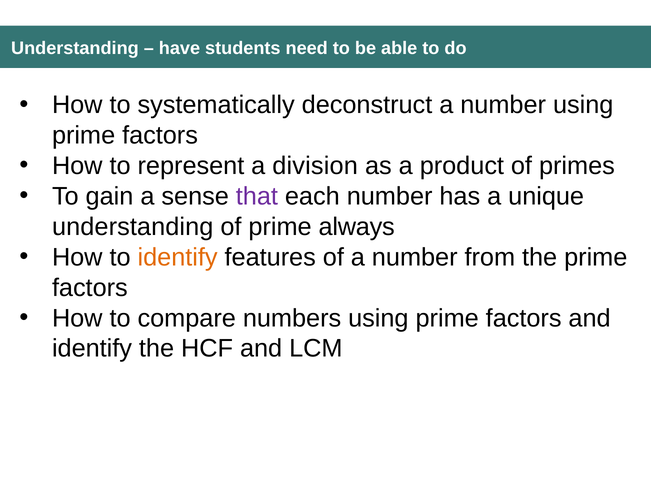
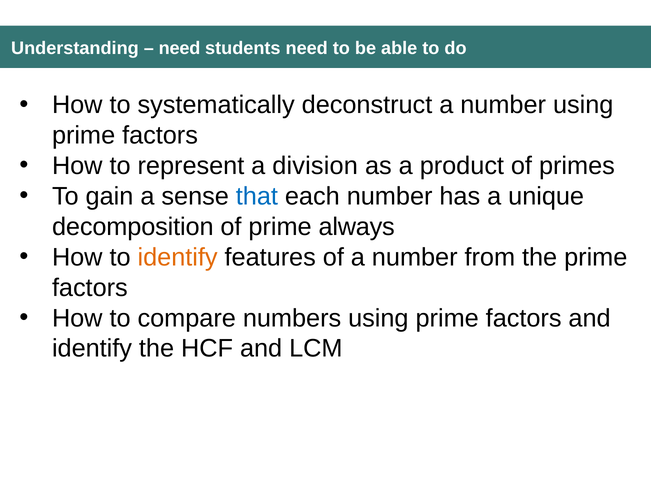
have at (179, 48): have -> need
that colour: purple -> blue
understanding at (133, 226): understanding -> decomposition
